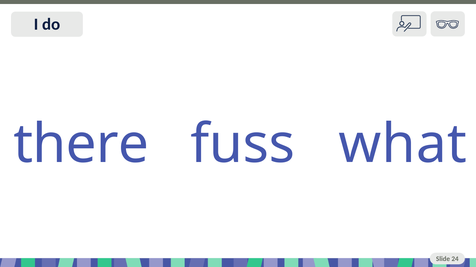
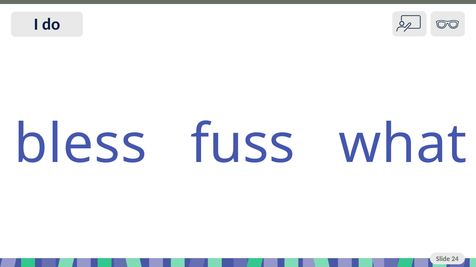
there: there -> bless
